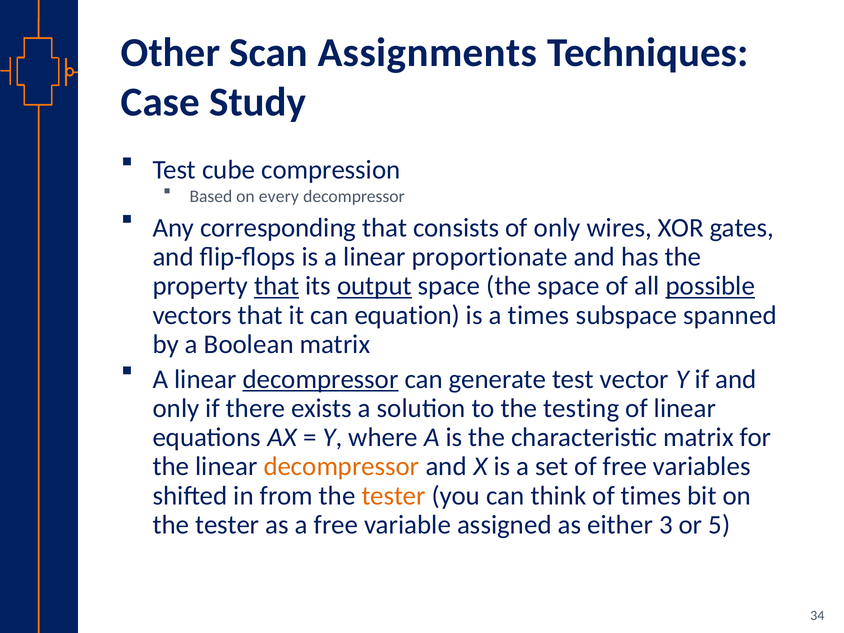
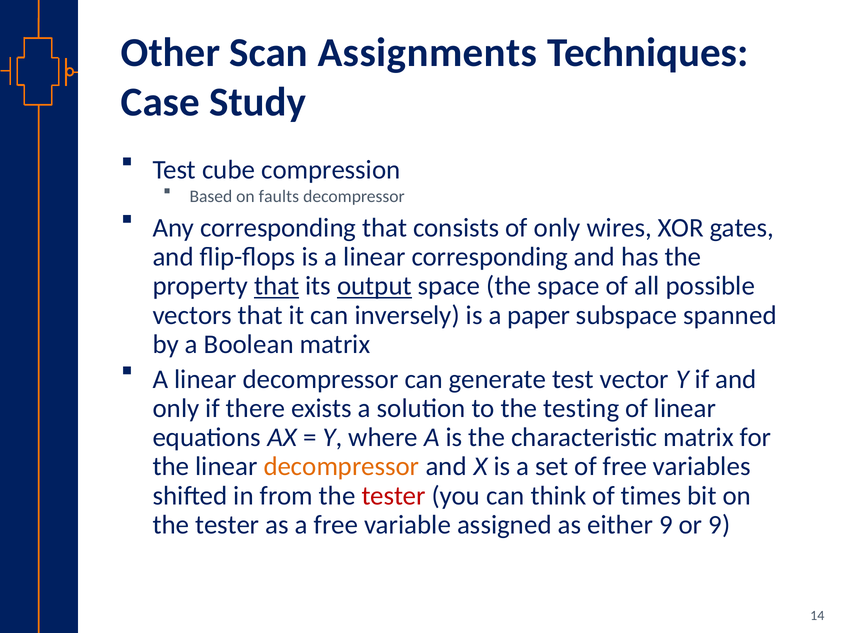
every: every -> faults
linear proportionate: proportionate -> corresponding
possible underline: present -> none
equation: equation -> inversely
a times: times -> paper
decompressor at (321, 379) underline: present -> none
tester at (394, 496) colour: orange -> red
either 3: 3 -> 9
or 5: 5 -> 9
34: 34 -> 14
